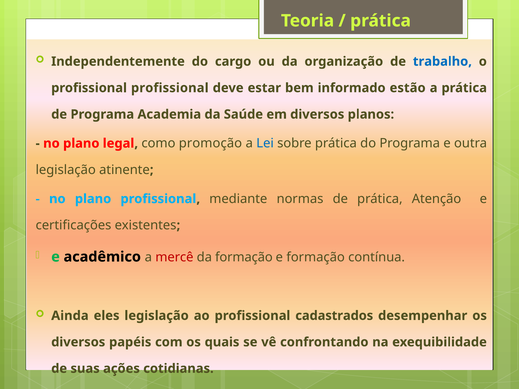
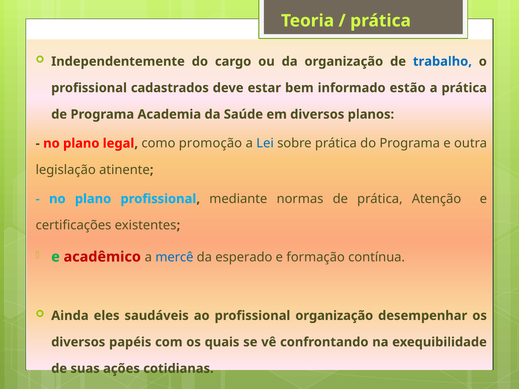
profissional profissional: profissional -> cadastrados
acadêmico colour: black -> red
mercê colour: red -> blue
da formação: formação -> esperado
eles legislação: legislação -> saudáveis
profissional cadastrados: cadastrados -> organização
